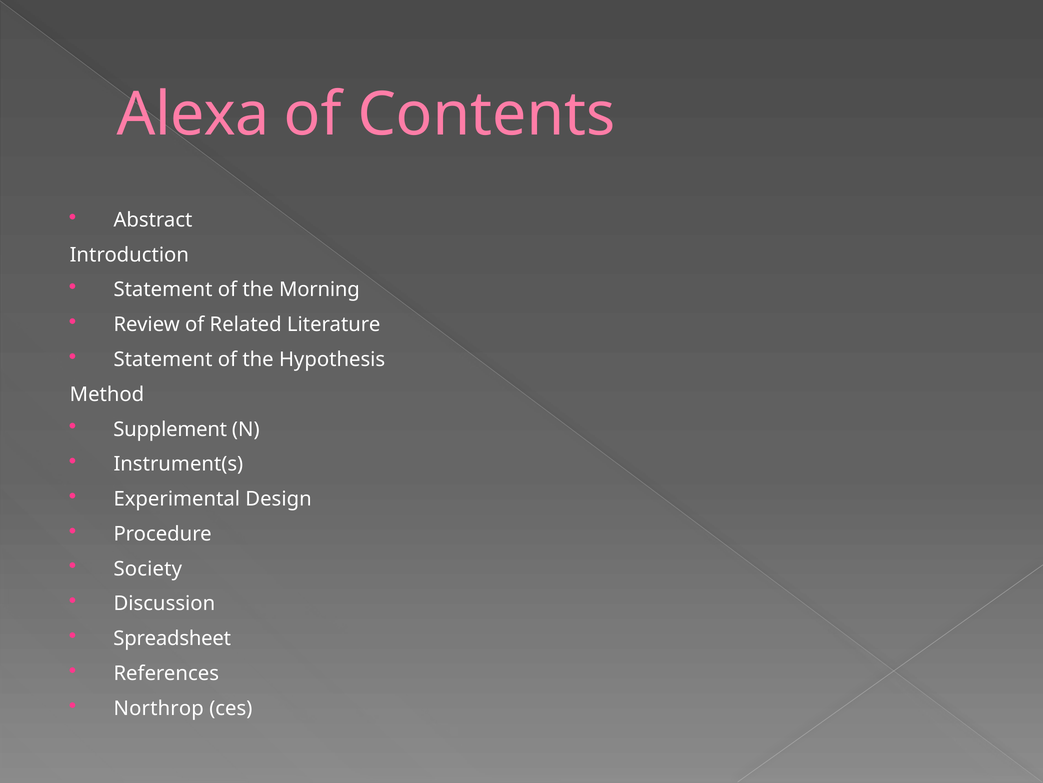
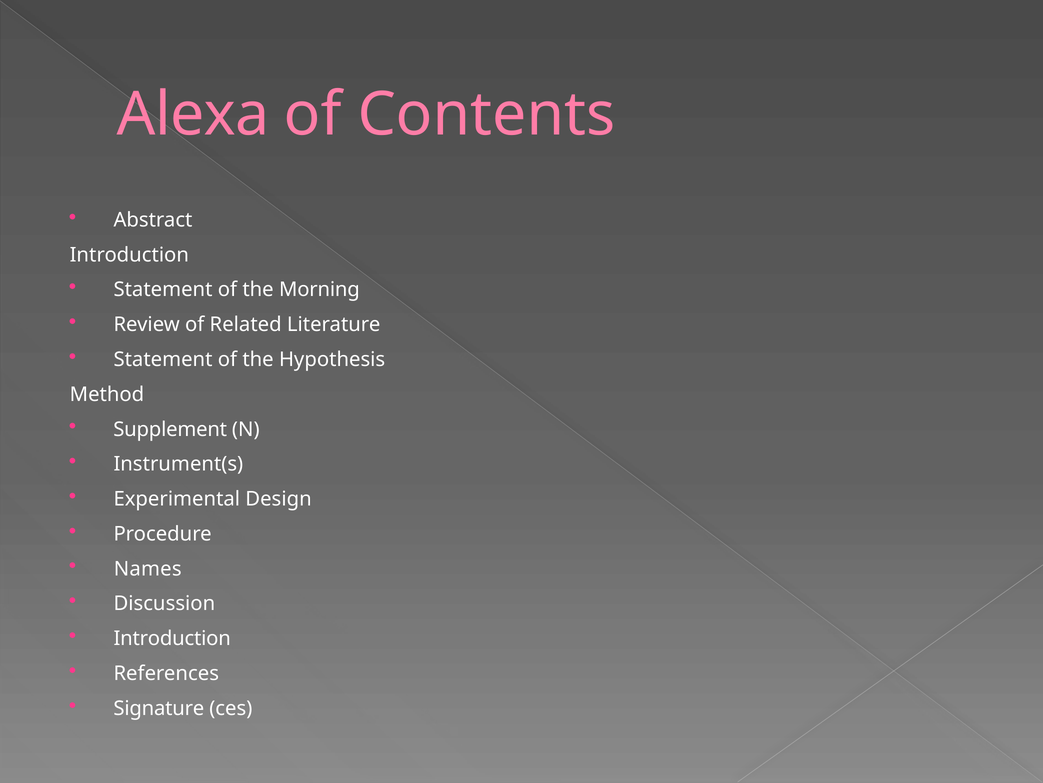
Society: Society -> Names
Spreadsheet at (172, 638): Spreadsheet -> Introduction
Northrop: Northrop -> Signature
